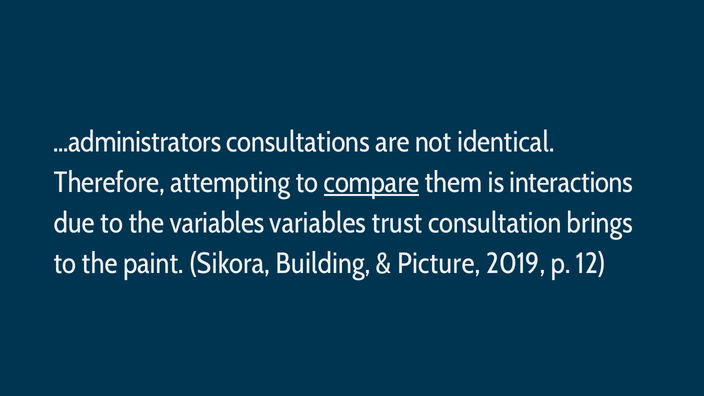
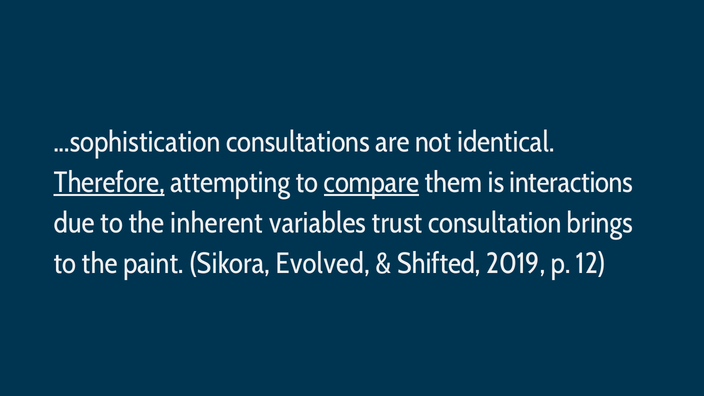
...administrators: ...administrators -> ...sophistication
Therefore underline: none -> present
the variables: variables -> inherent
Building: Building -> Evolved
Picture: Picture -> Shifted
